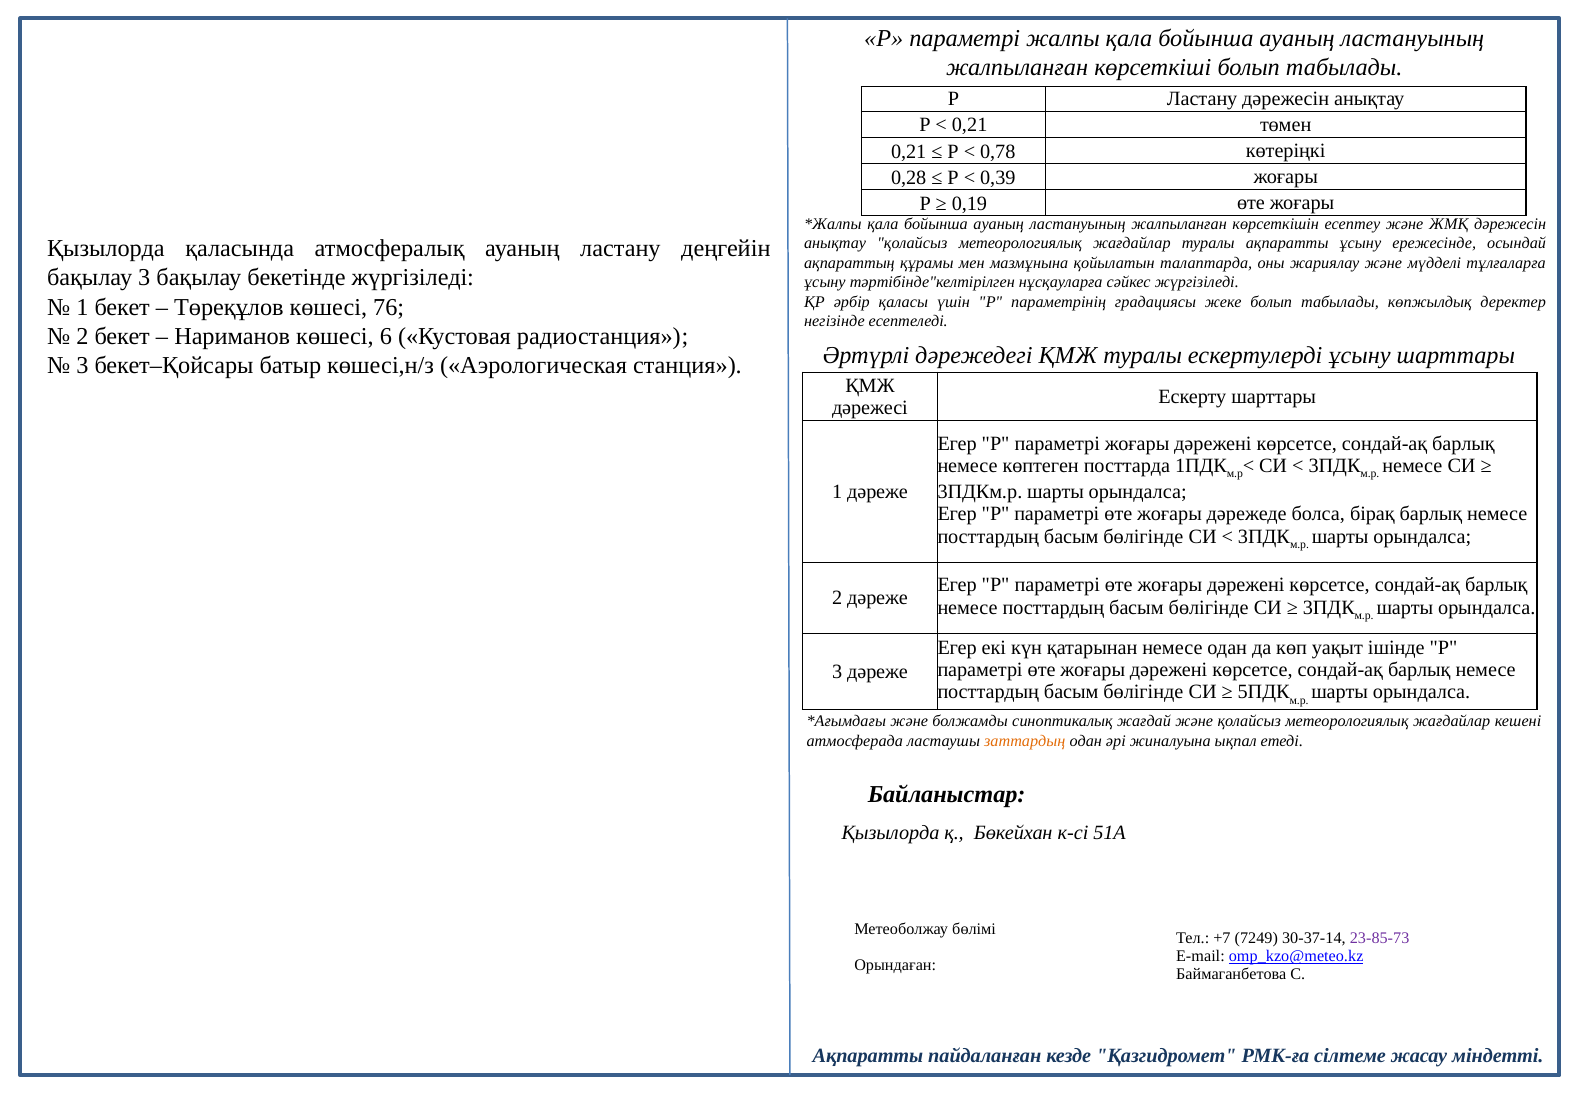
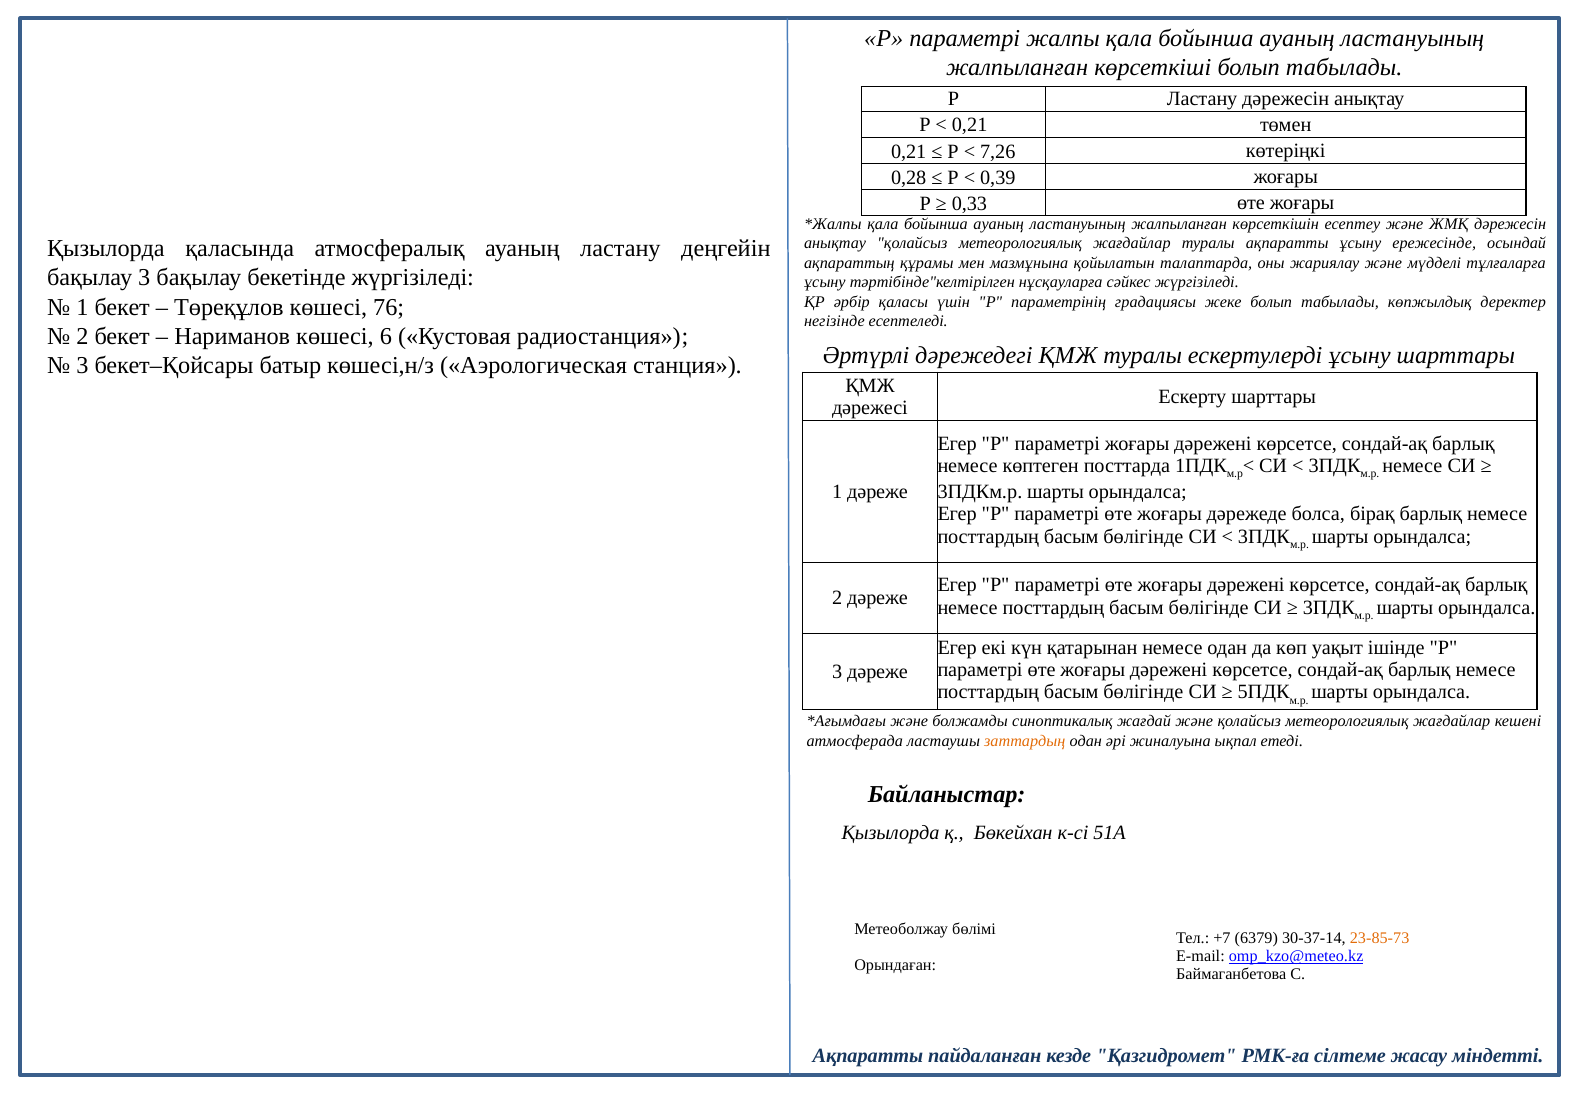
0,78: 0,78 -> 7,26
0,19: 0,19 -> 0,33
7249: 7249 -> 6379
23-85-73 colour: purple -> orange
